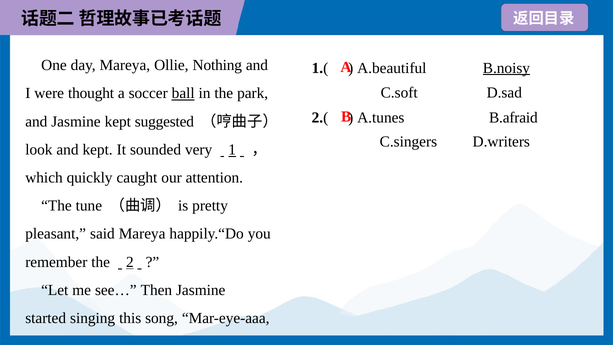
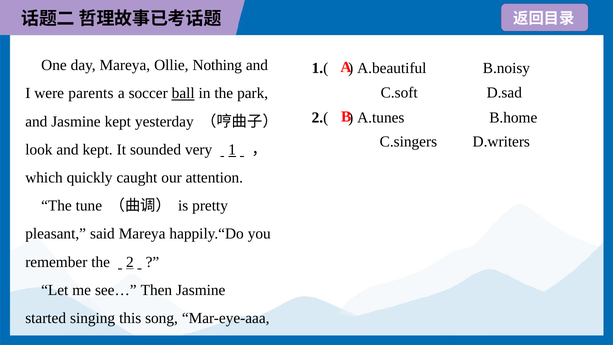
B.noisy underline: present -> none
thought: thought -> parents
B.afraid: B.afraid -> B.home
suggested: suggested -> yesterday
